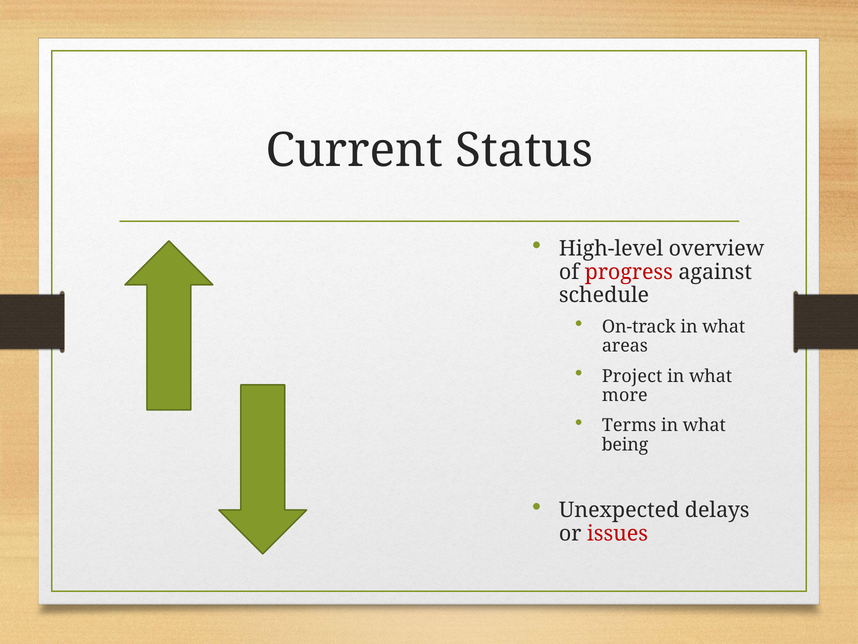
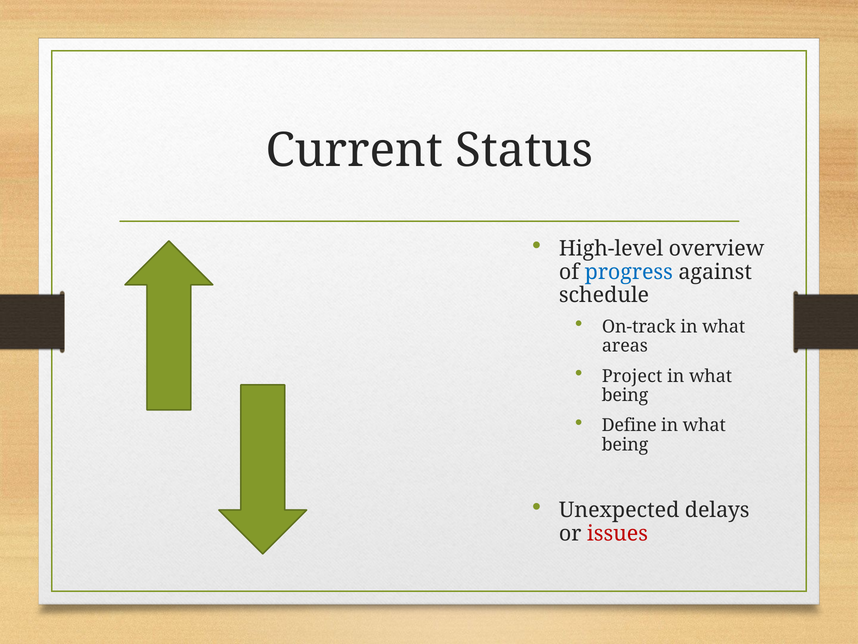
progress colour: red -> blue
more at (625, 395): more -> being
Terms: Terms -> Define
